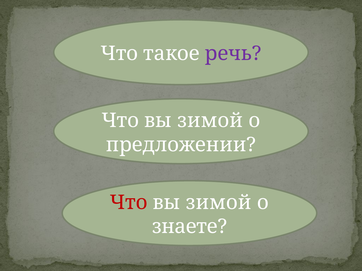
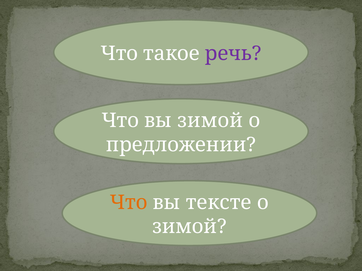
Что at (129, 203) colour: red -> orange
зимой at (219, 203): зимой -> тексте
знаете at (190, 227): знаете -> зимой
